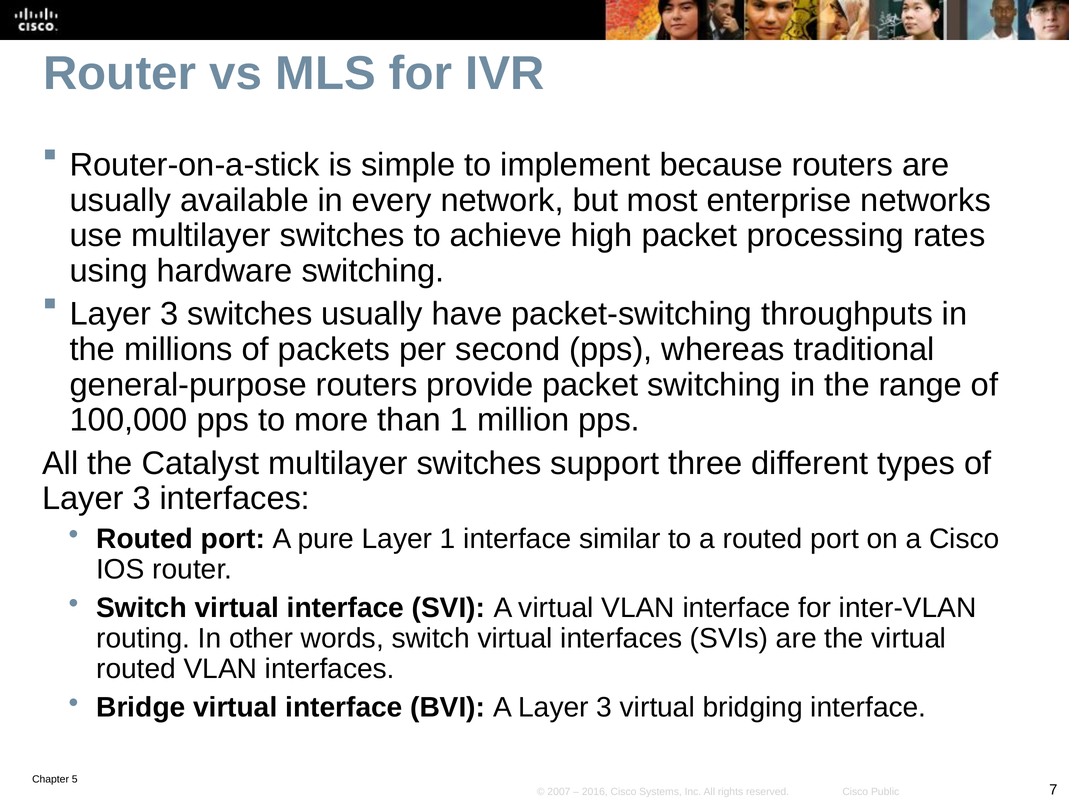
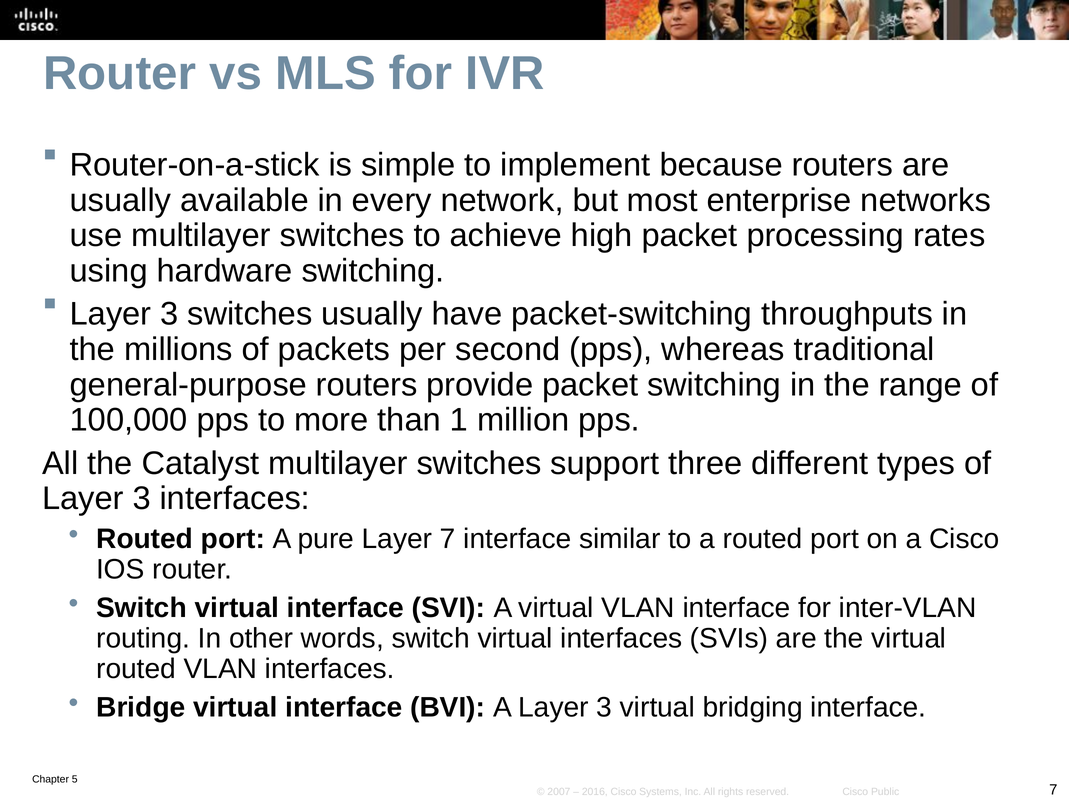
Layer 1: 1 -> 7
